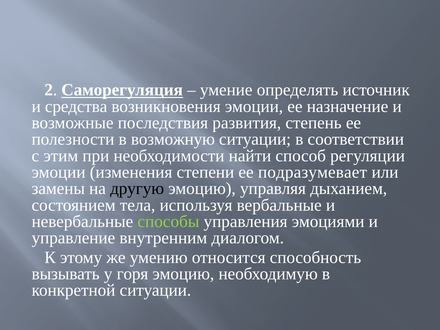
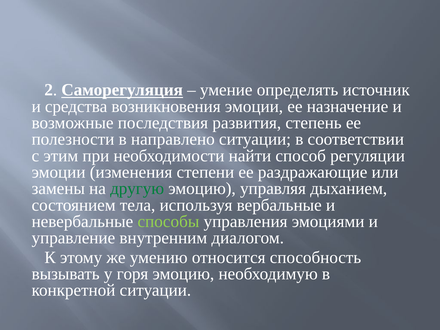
возможную: возможную -> направлено
подразумевает: подразумевает -> раздражающие
другую colour: black -> green
